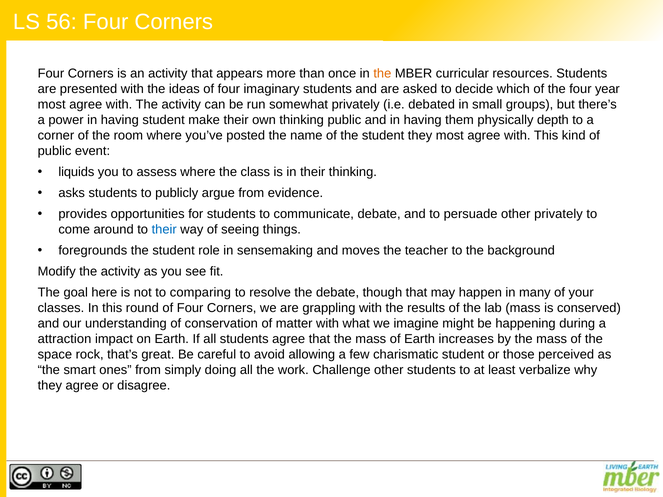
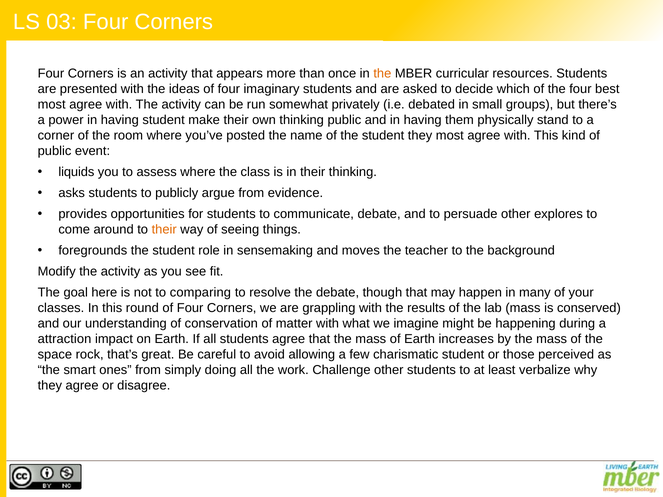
56: 56 -> 03
year: year -> best
depth: depth -> stand
other privately: privately -> explores
their at (164, 230) colour: blue -> orange
